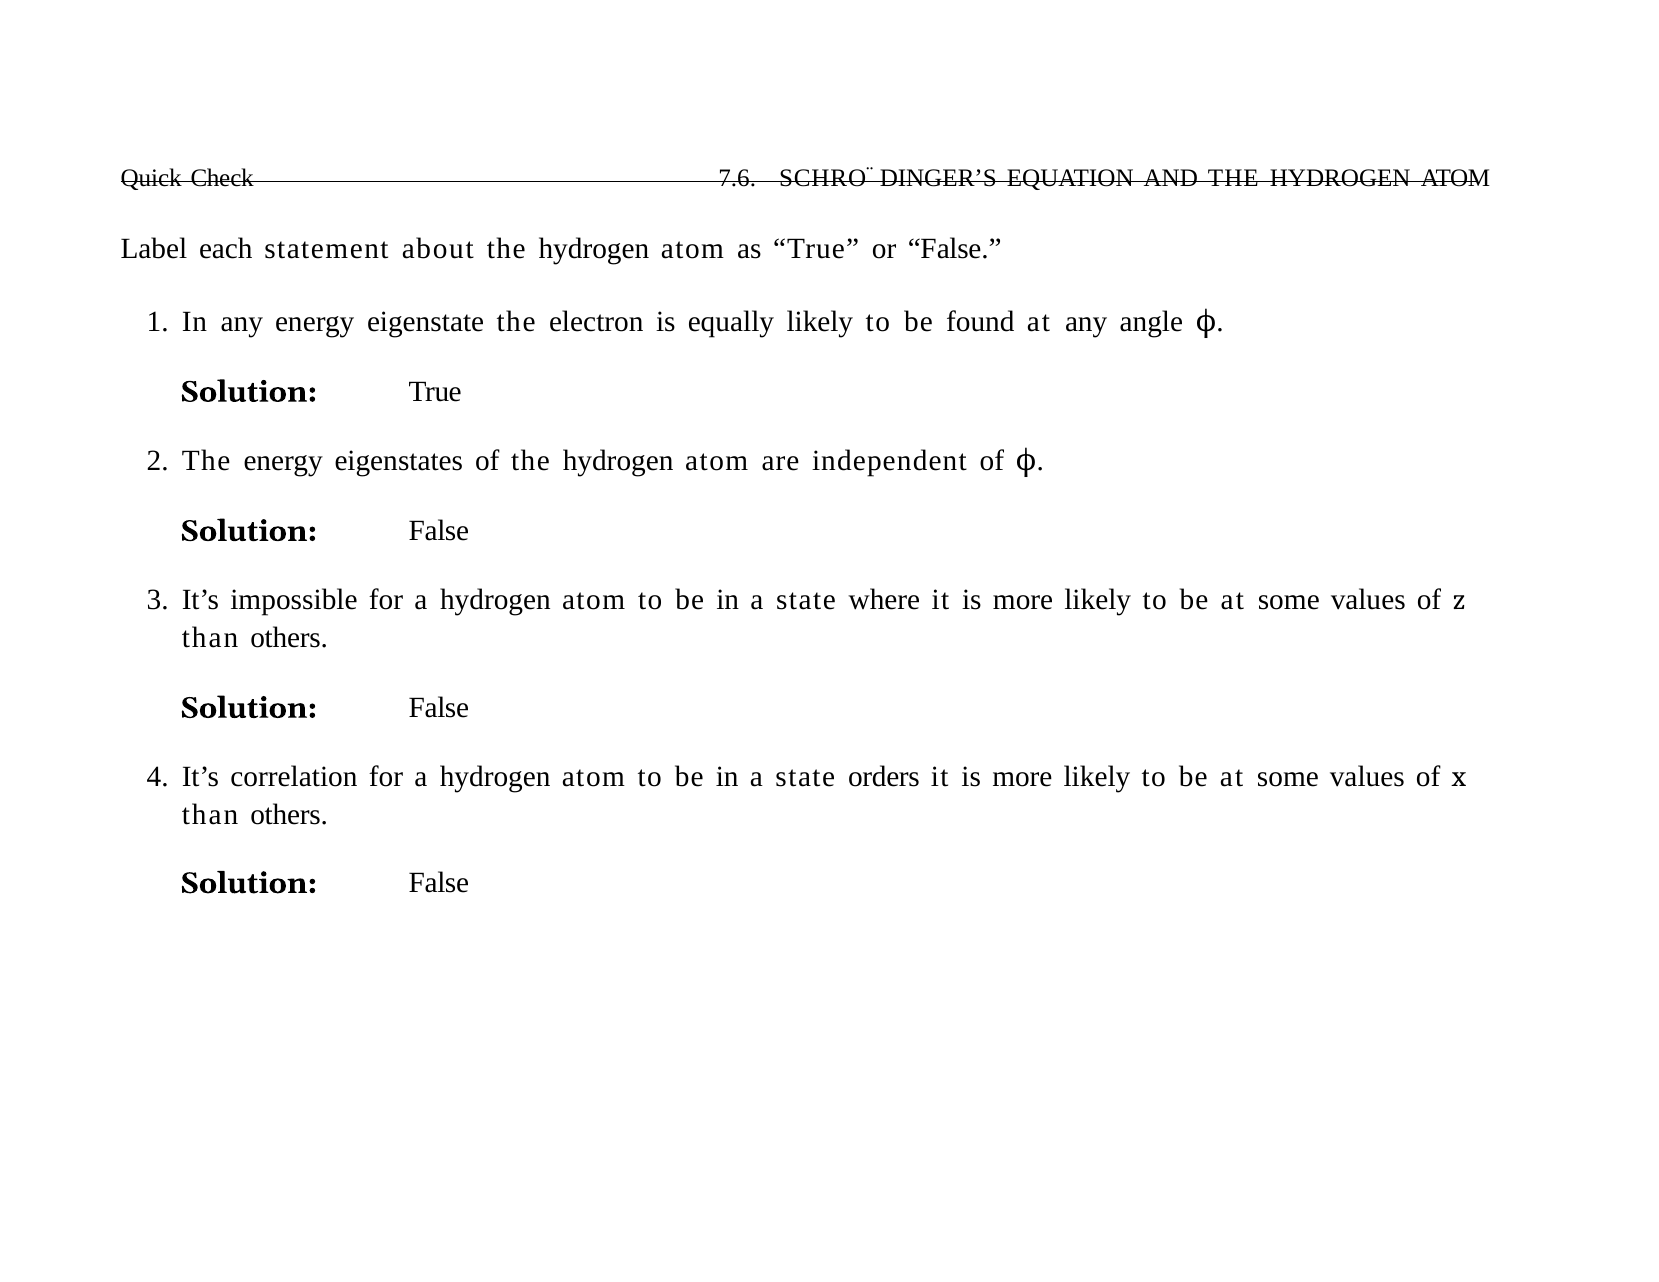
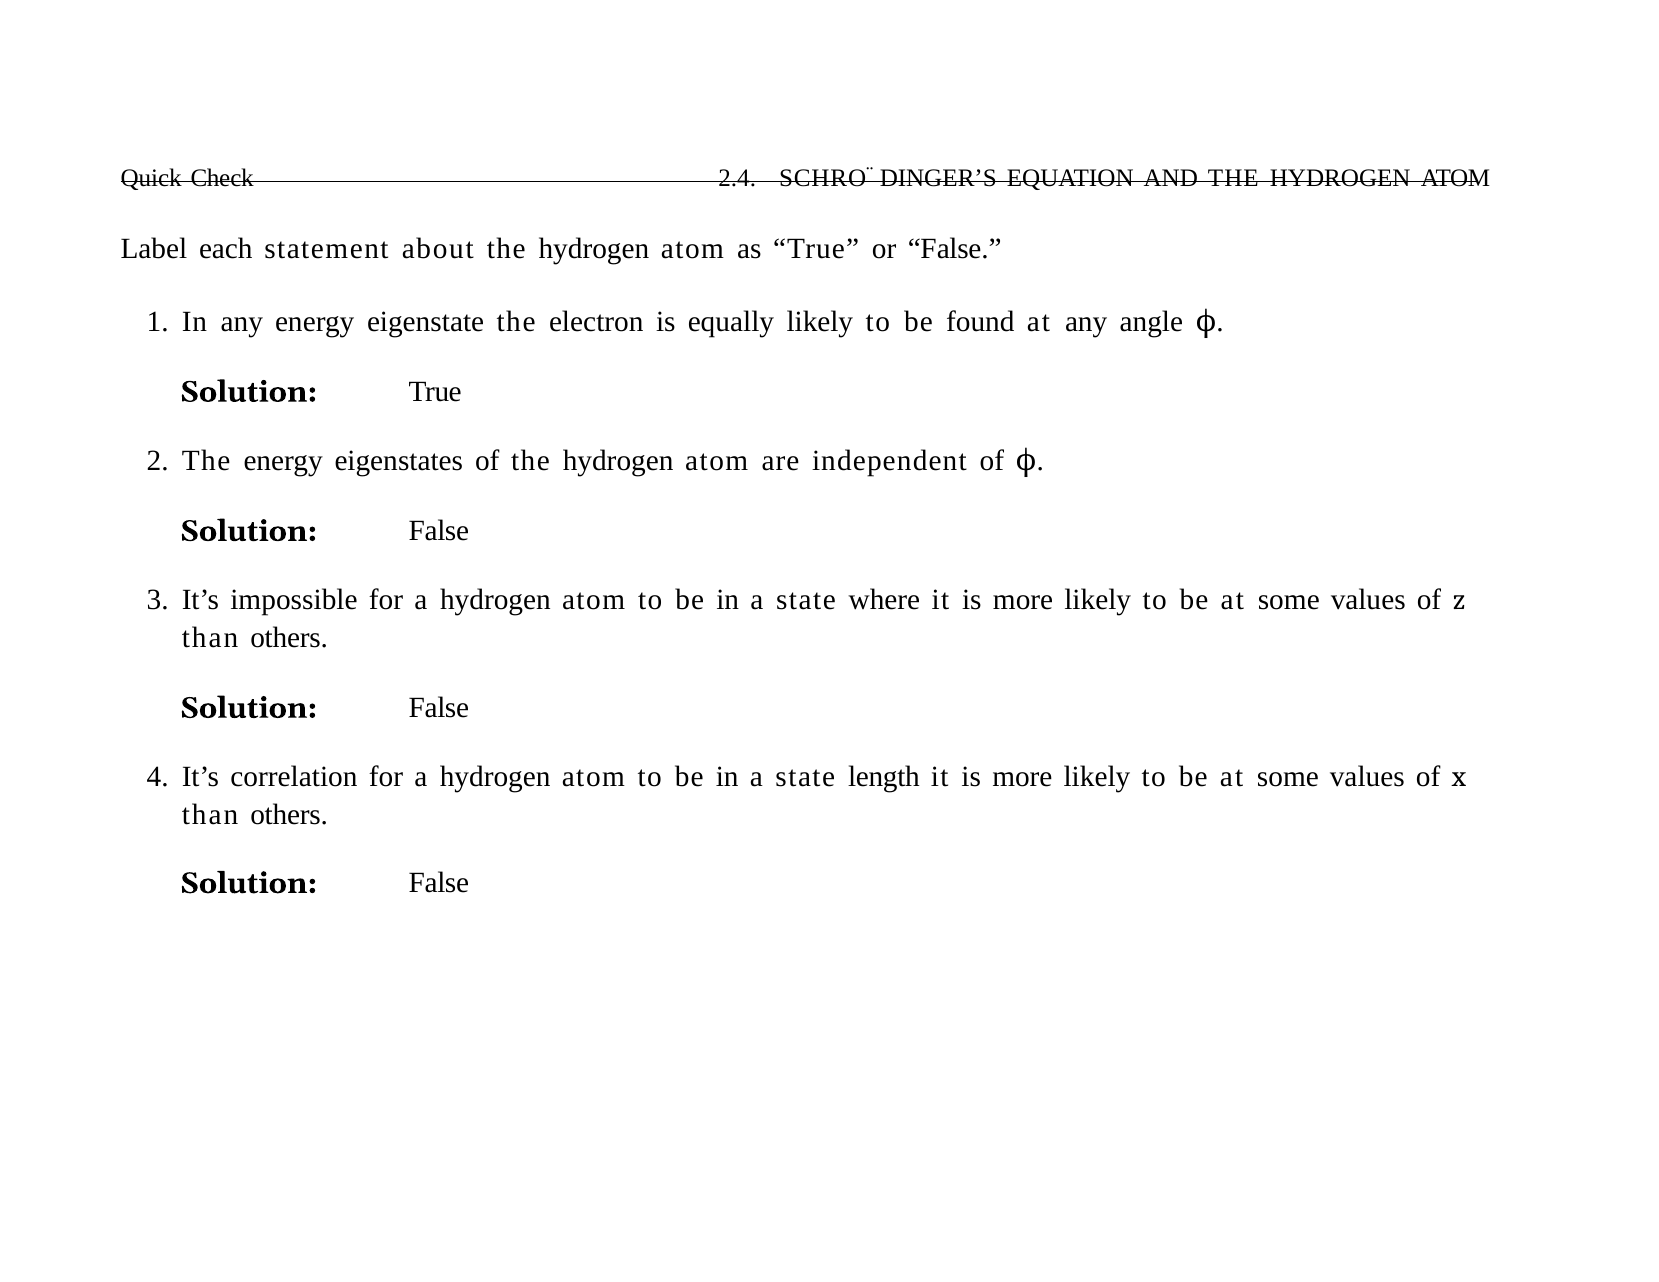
7.6: 7.6 -> 2.4
orders: orders -> length
